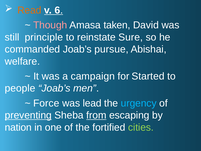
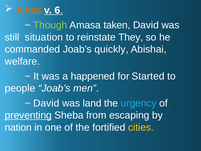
Though colour: pink -> light green
principle: principle -> situation
Sure: Sure -> They
pursue: pursue -> quickly
campaign: campaign -> happened
Force at (46, 103): Force -> David
lead: lead -> land
from underline: present -> none
cities colour: light green -> yellow
